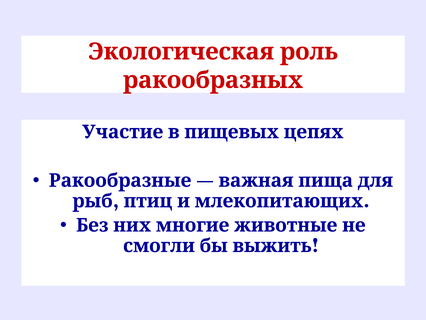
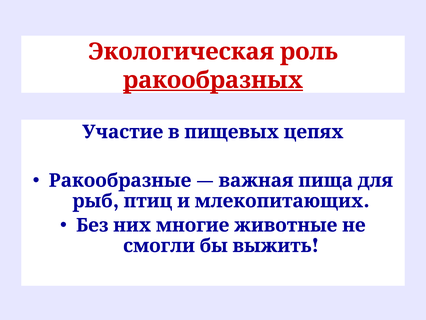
ракообразных underline: none -> present
